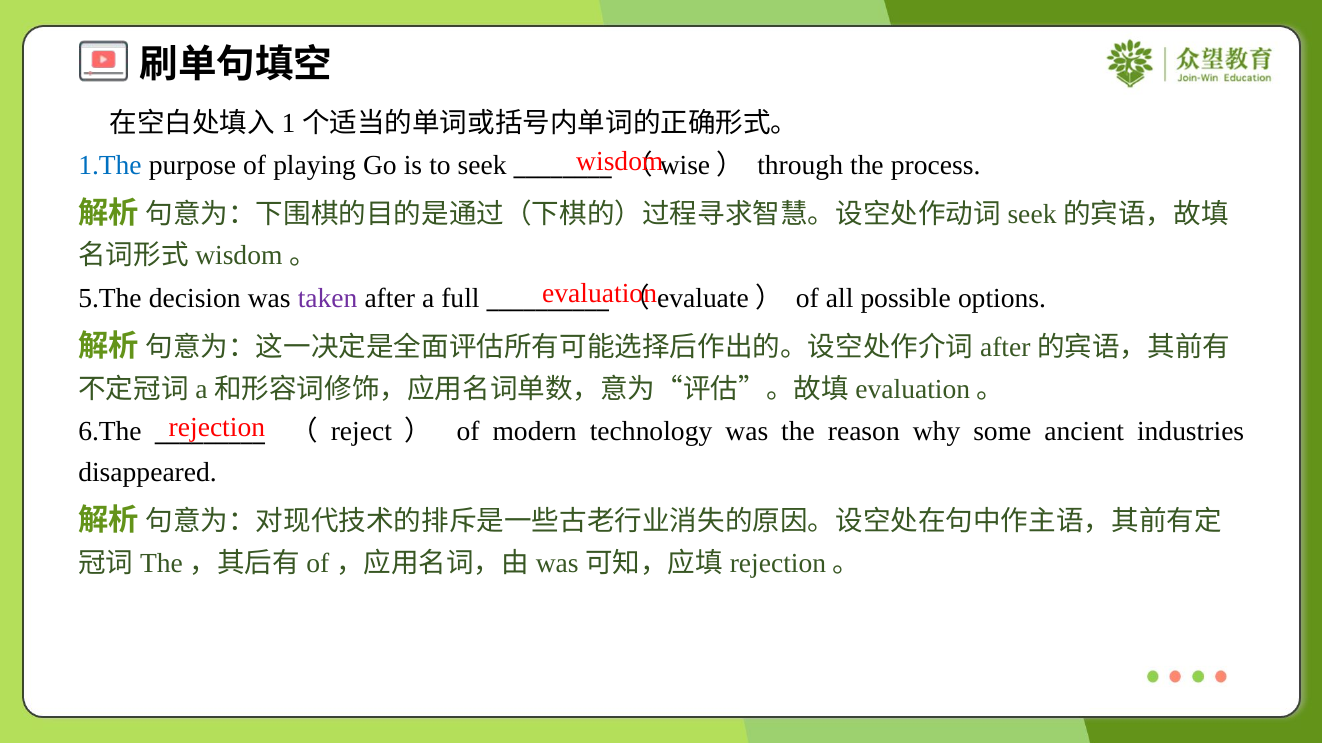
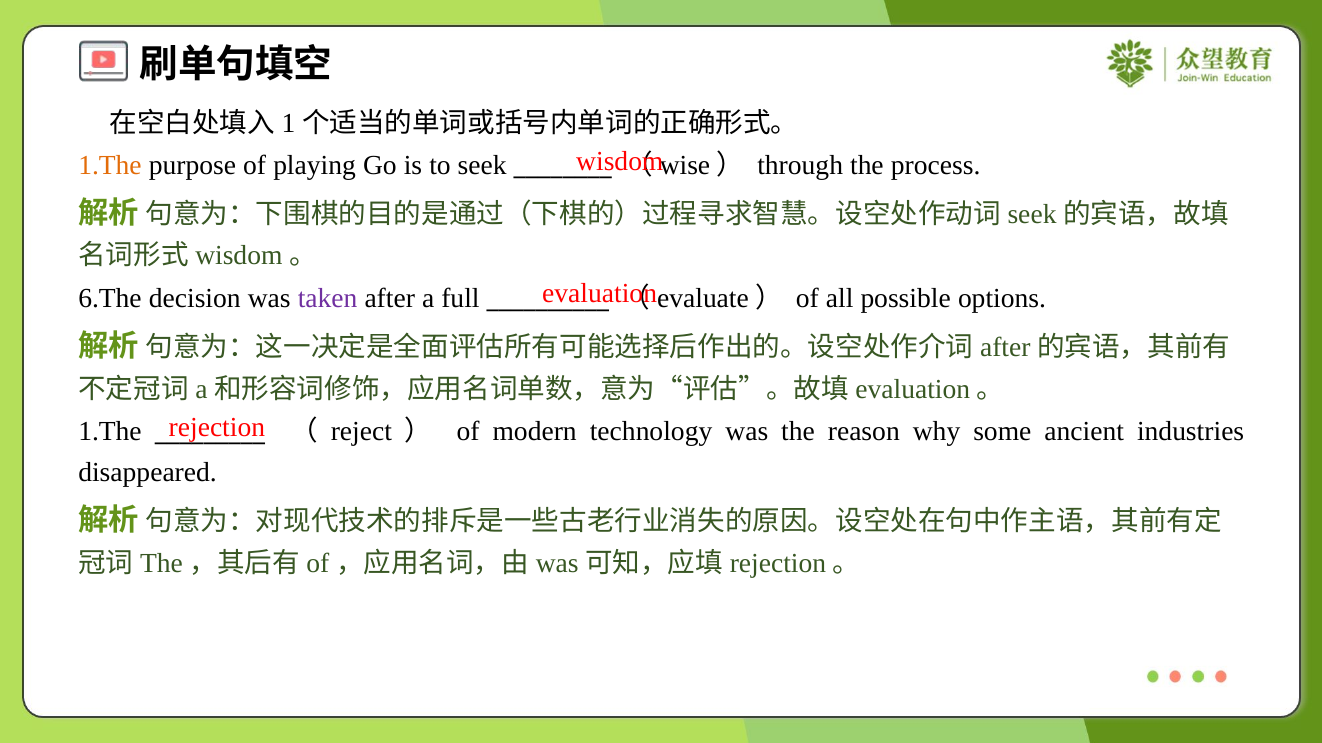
1.The at (110, 165) colour: blue -> orange
5.The: 5.The -> 6.The
6.The at (110, 432): 6.The -> 1.The
